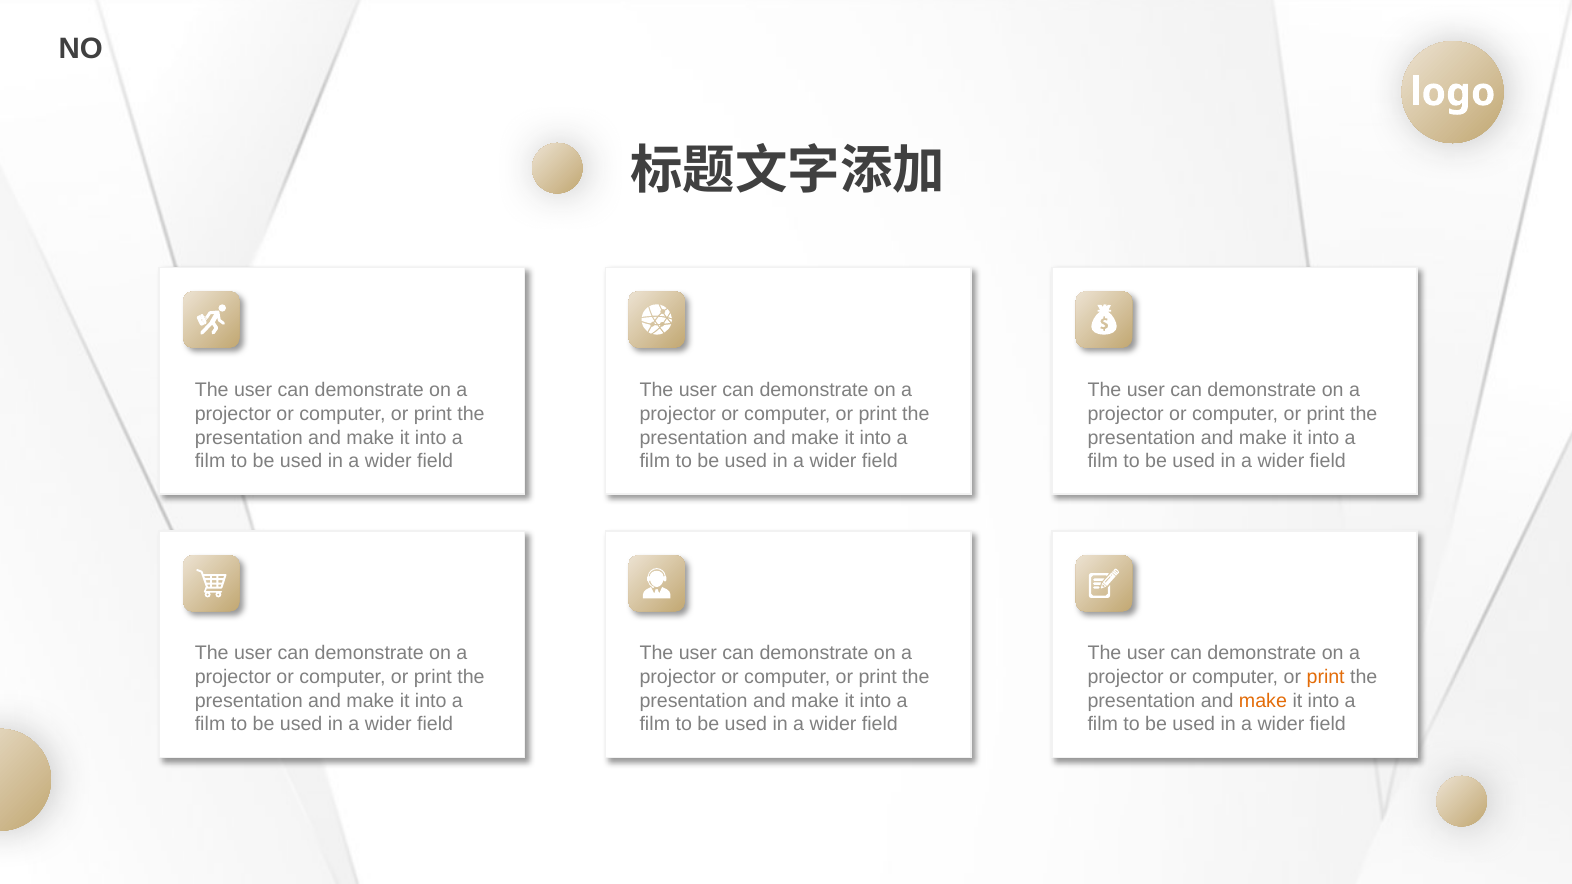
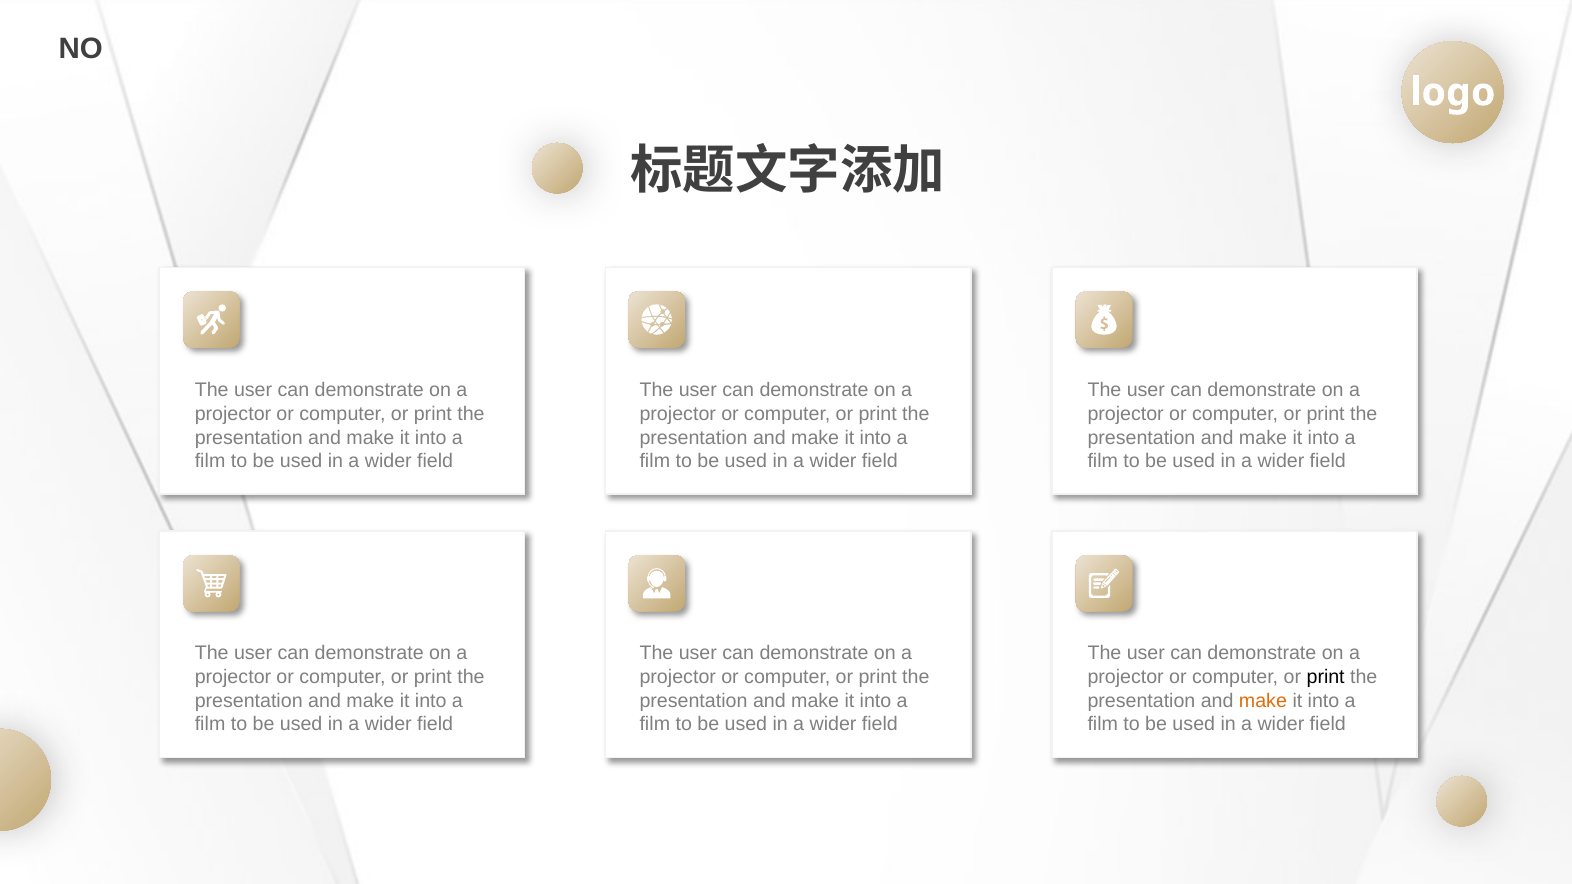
print at (1326, 677) colour: orange -> black
